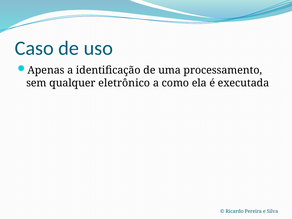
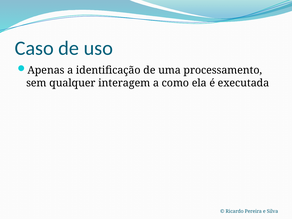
eletrônico: eletrônico -> interagem
